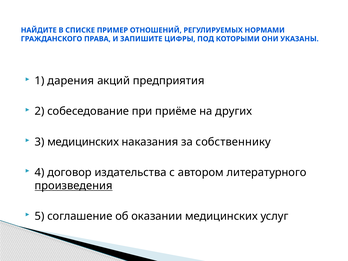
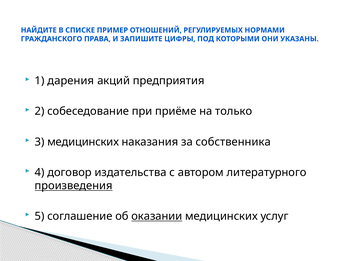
других: других -> только
собственнику: собственнику -> собственника
оказании underline: none -> present
